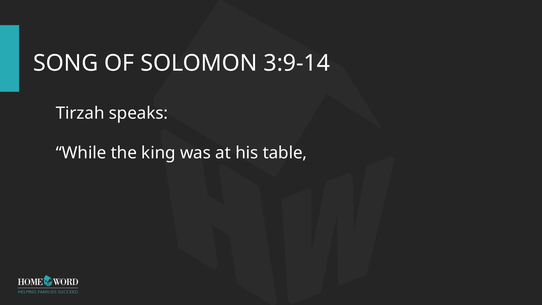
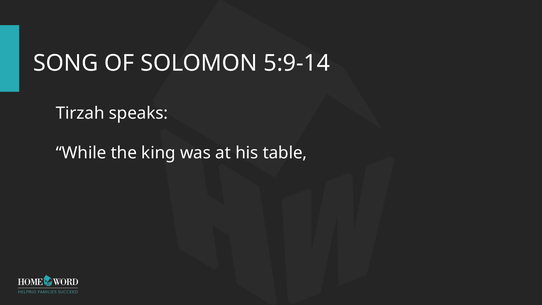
3:9-14: 3:9-14 -> 5:9-14
